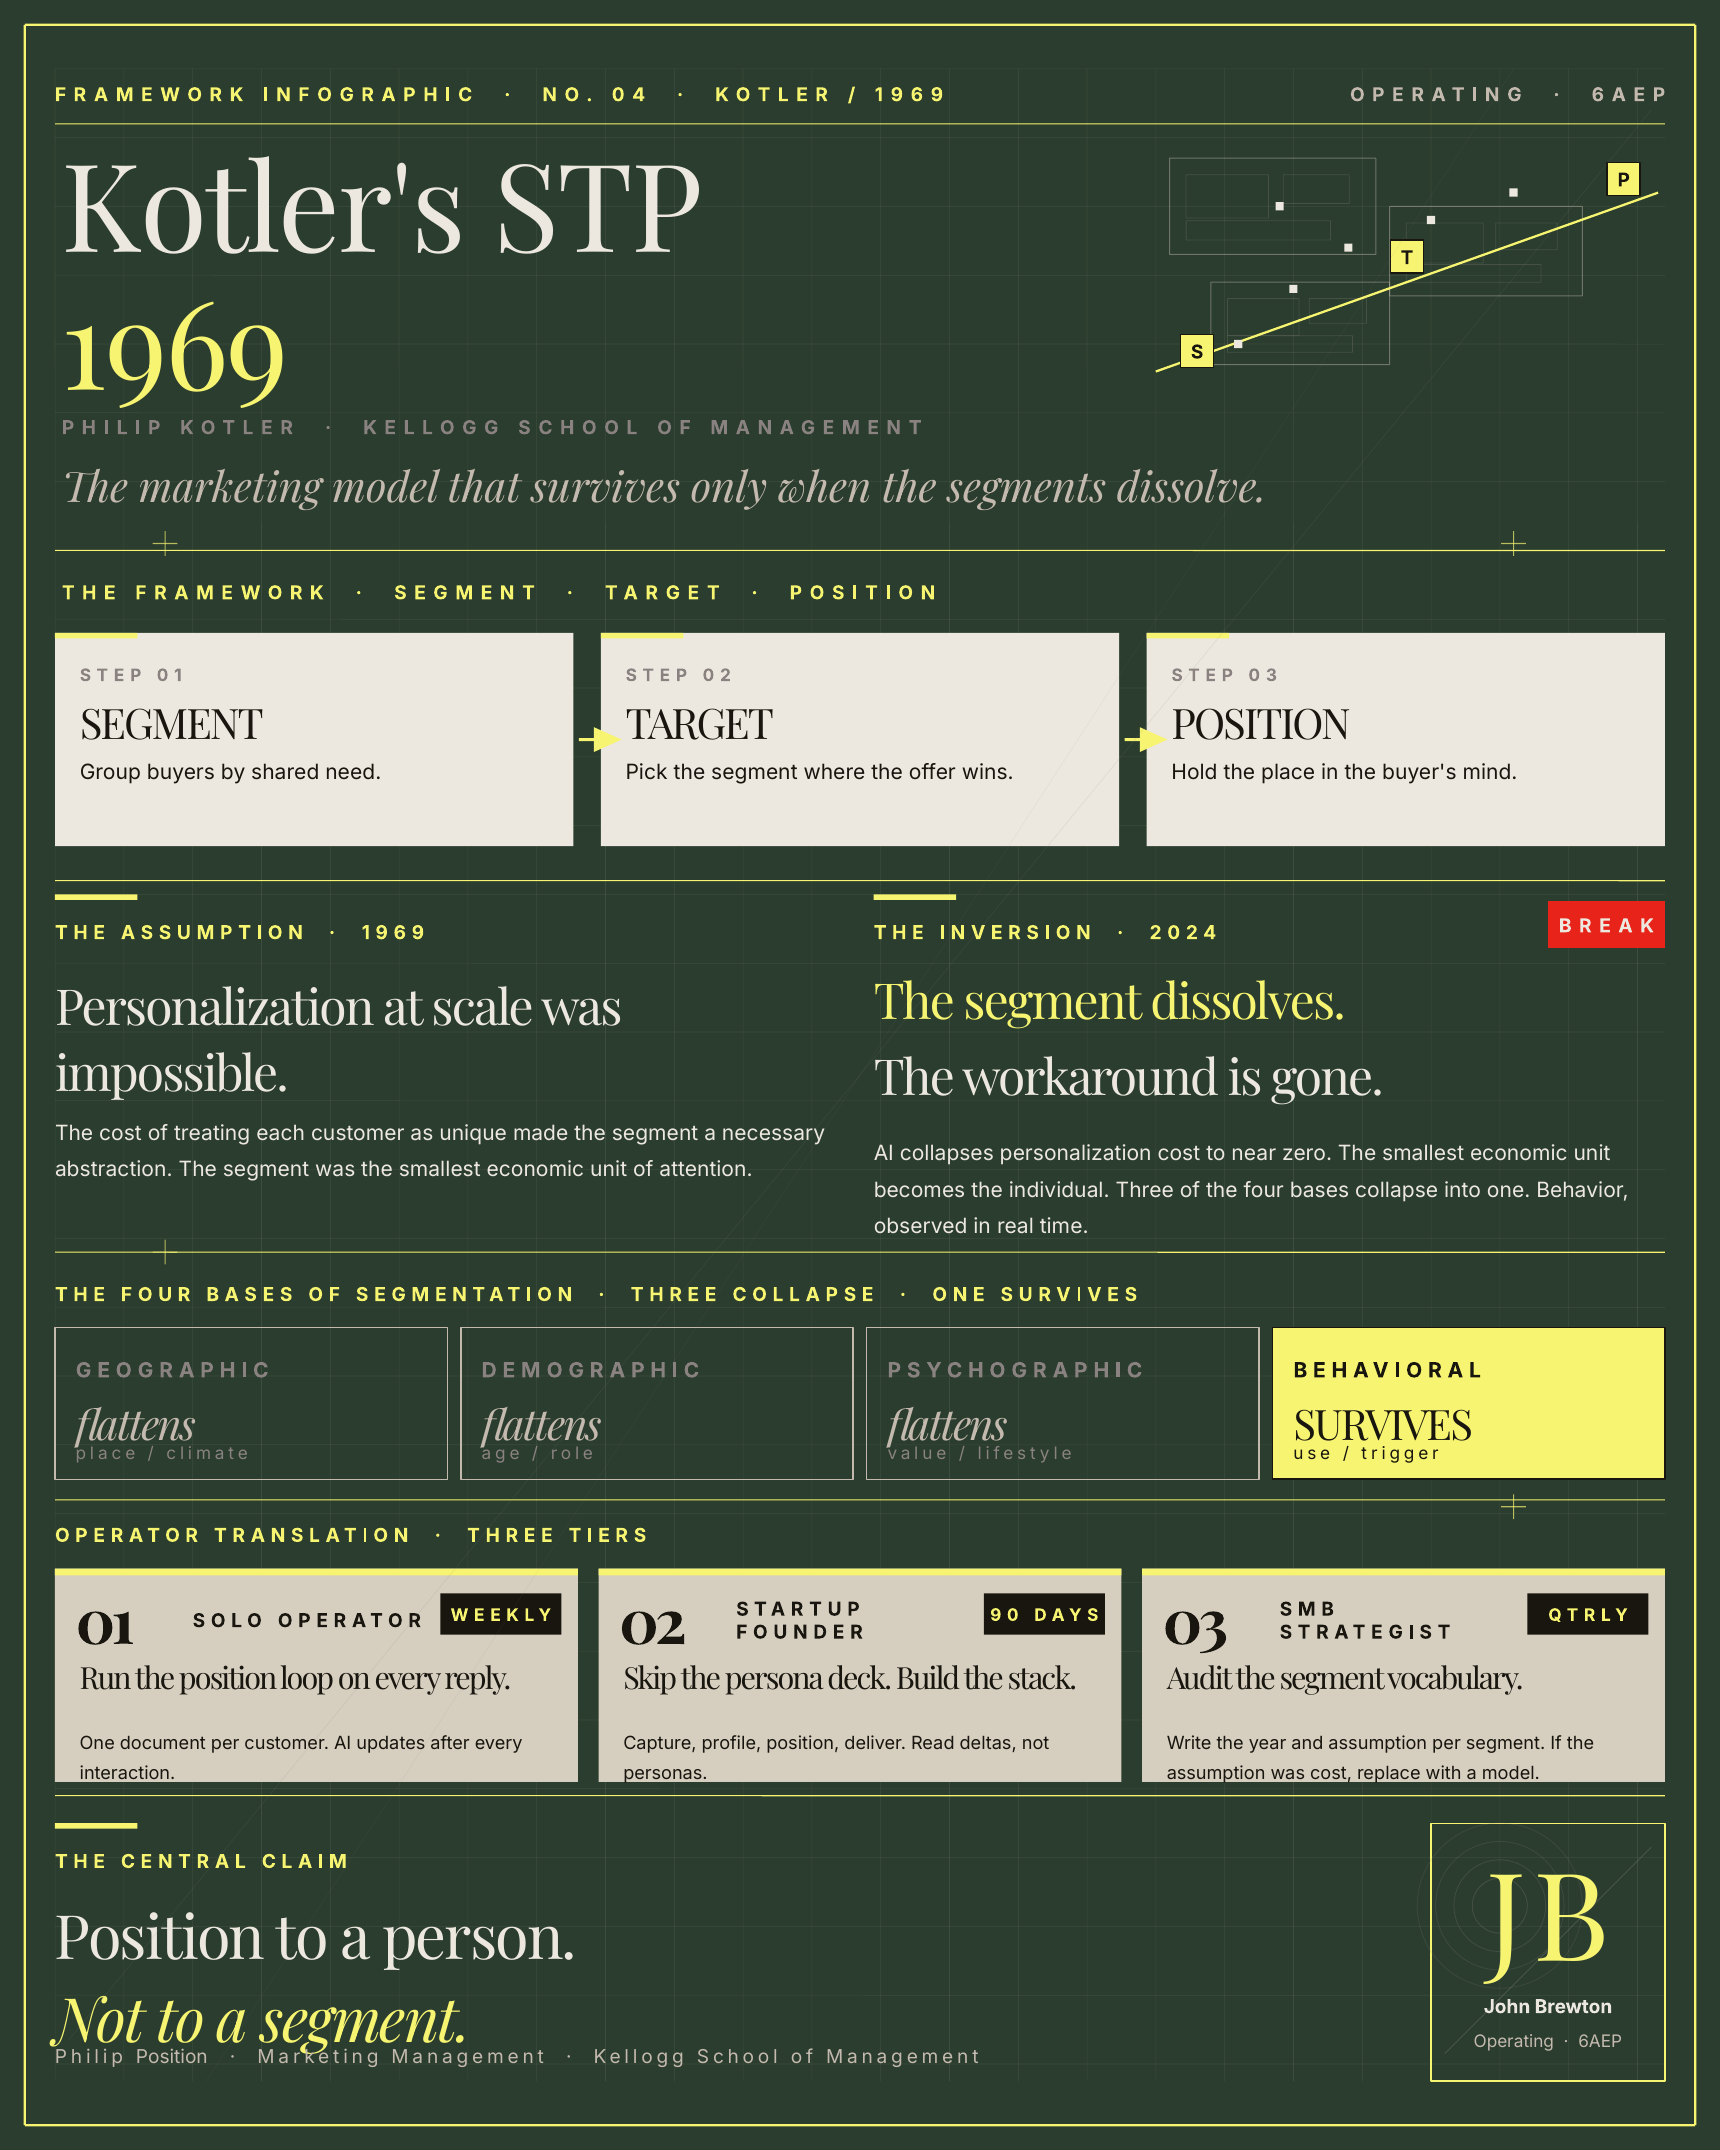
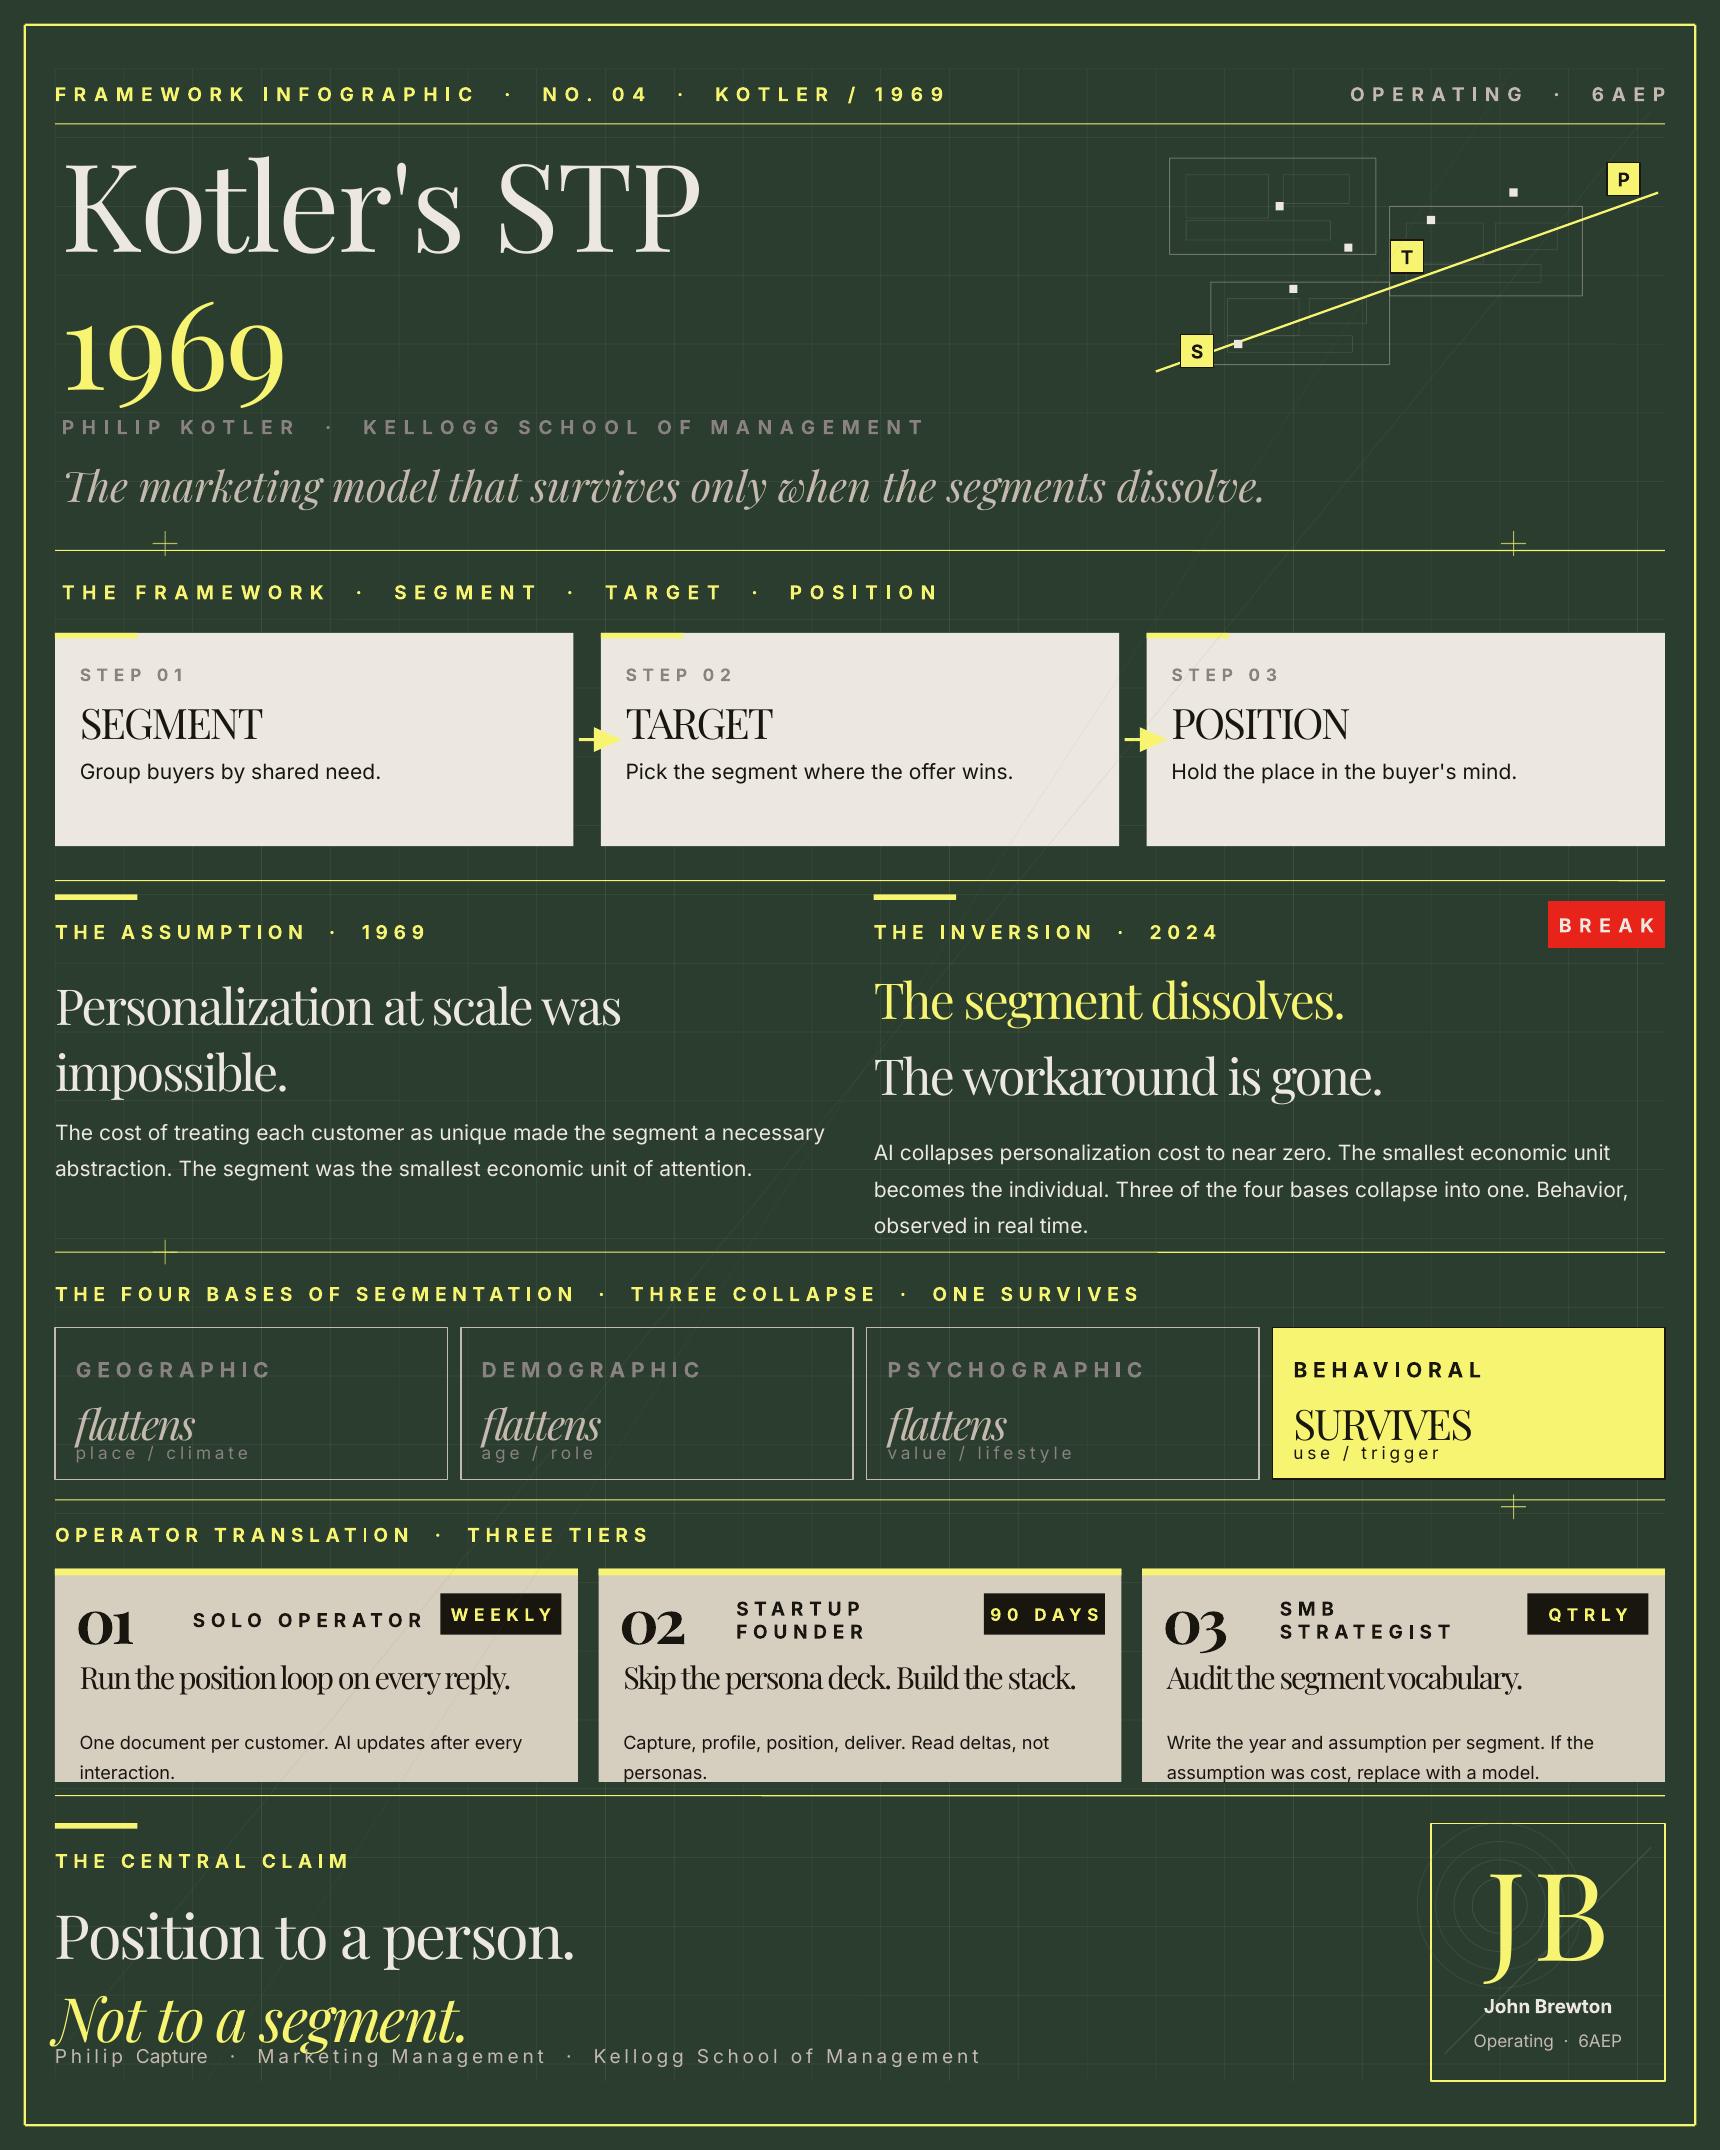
Position at (172, 2057): Position -> Capture
